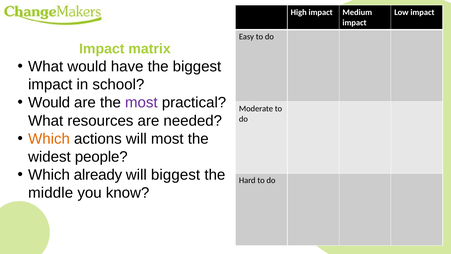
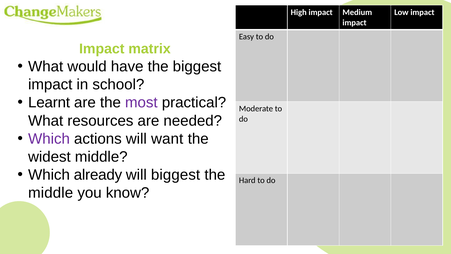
Would at (49, 103): Would -> Learnt
Which at (49, 139) colour: orange -> purple
will most: most -> want
widest people: people -> middle
